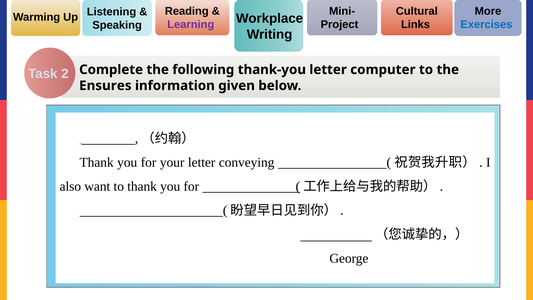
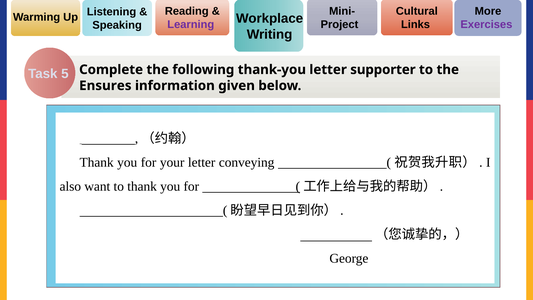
Exercises colour: blue -> purple
2: 2 -> 5
computer: computer -> supporter
